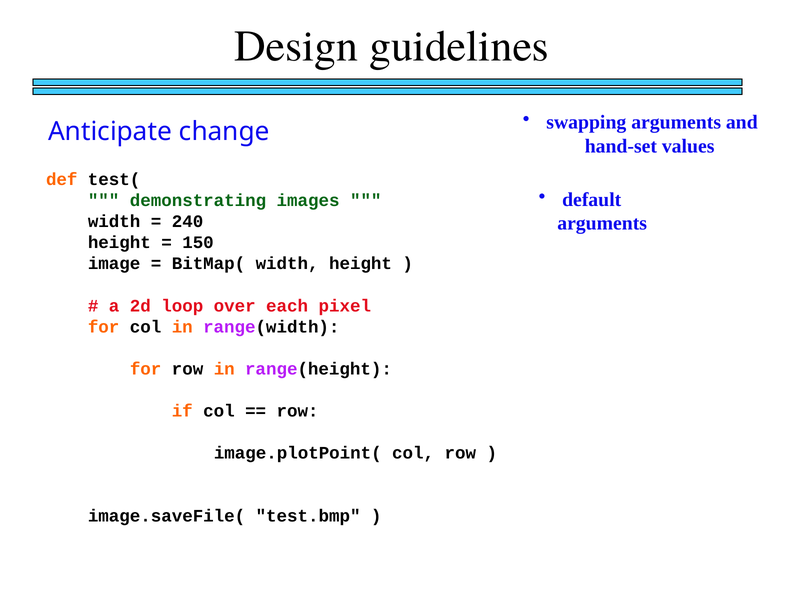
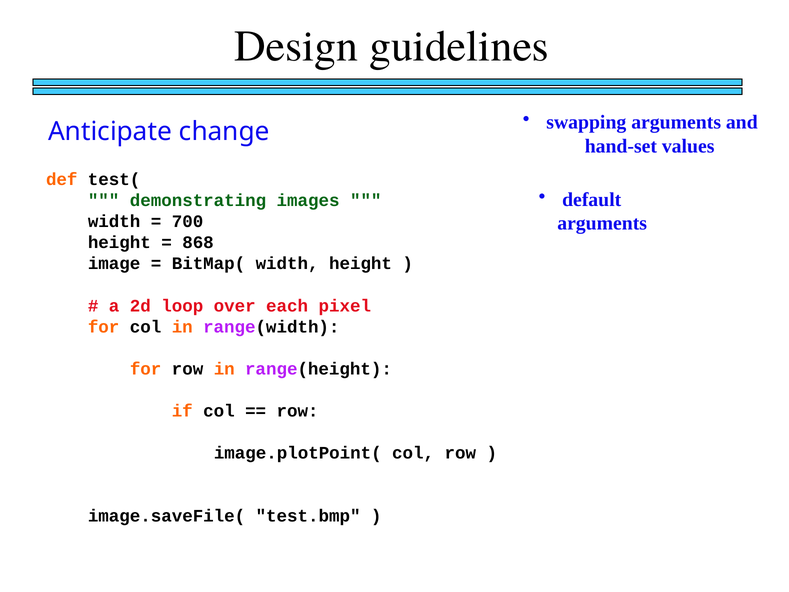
240: 240 -> 700
150: 150 -> 868
